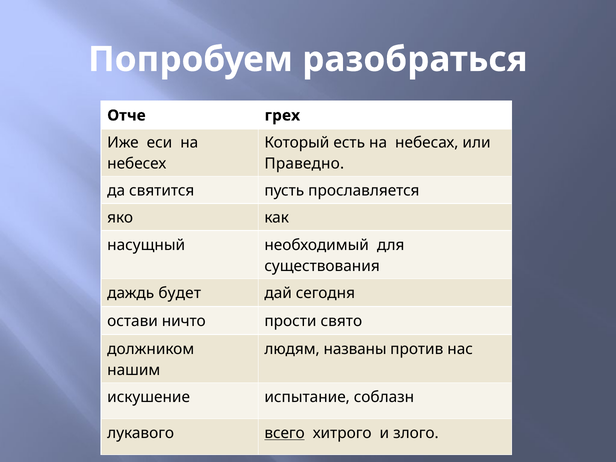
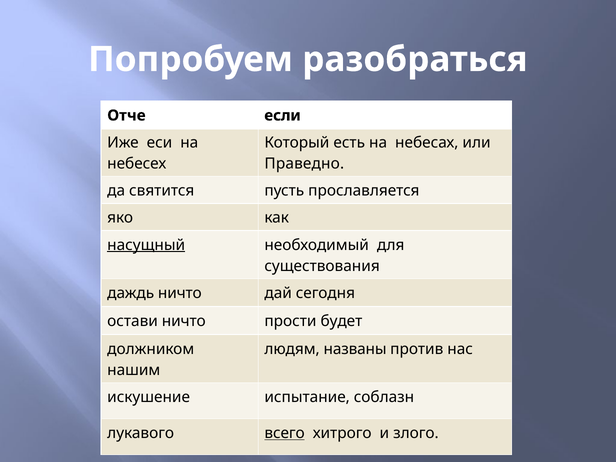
грех: грех -> если
насущный underline: none -> present
даждь будет: будет -> ничто
свято: свято -> будет
